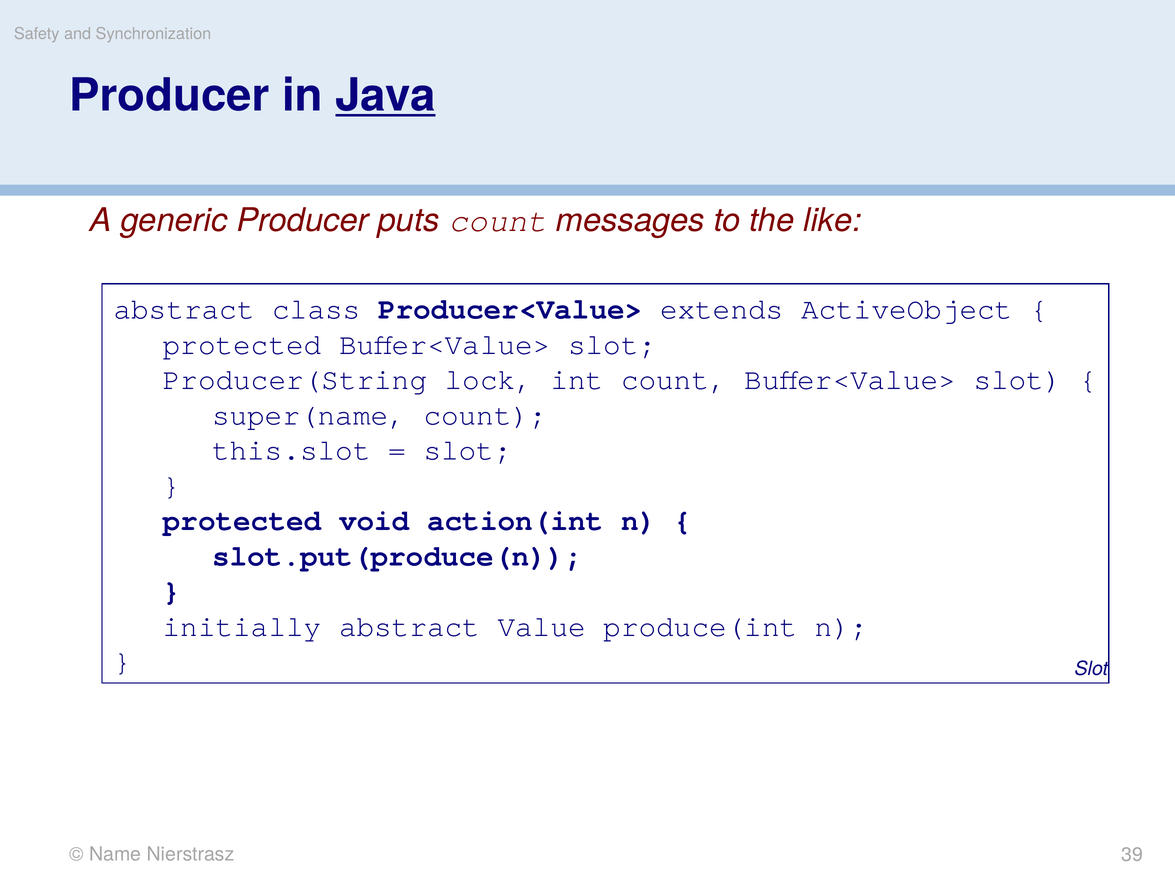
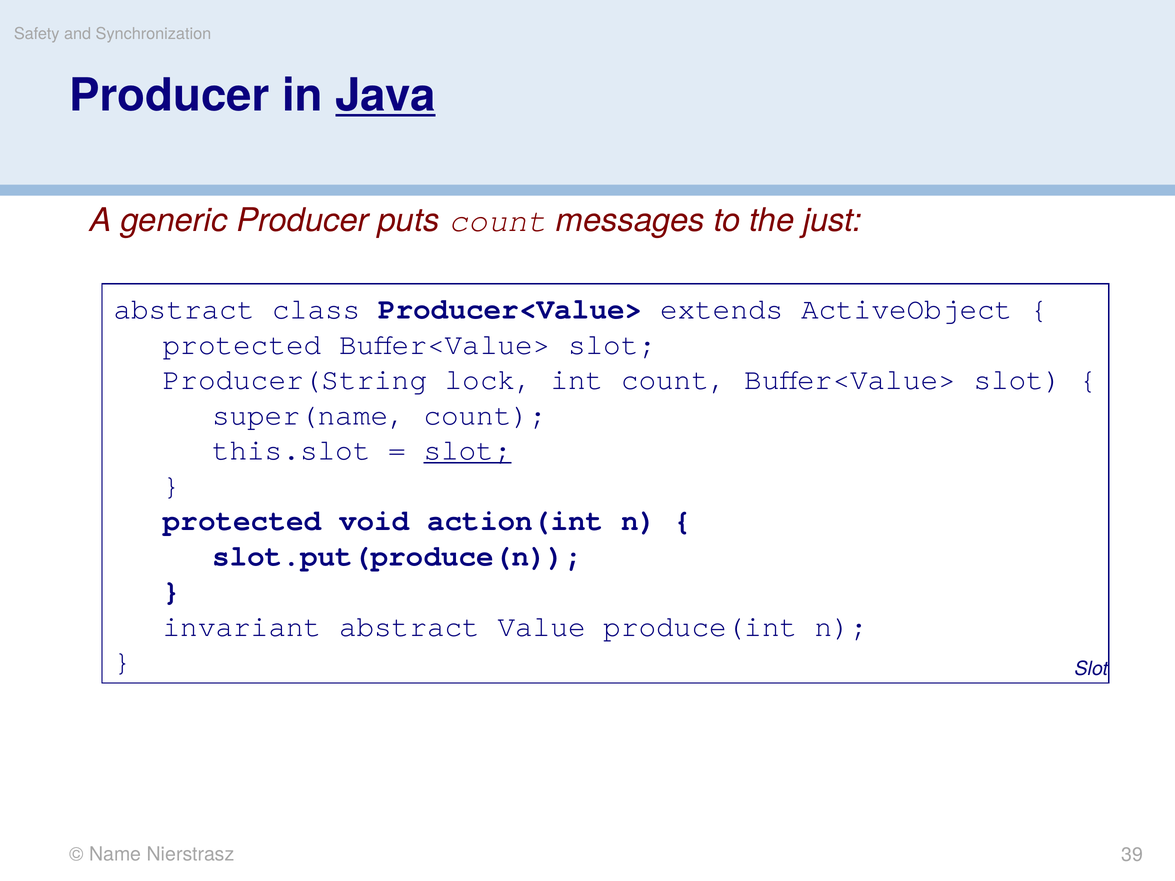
like: like -> just
slot at (468, 450) underline: none -> present
initially: initially -> invariant
